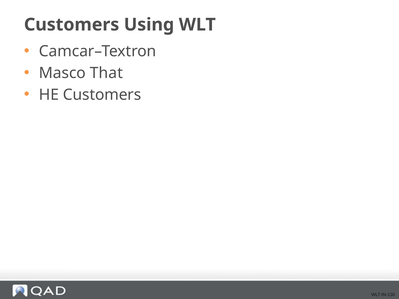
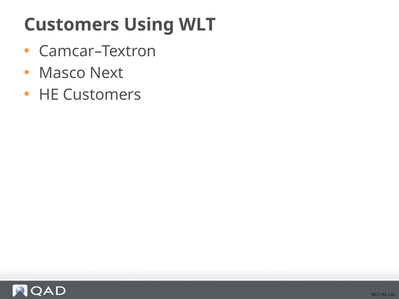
That: That -> Next
